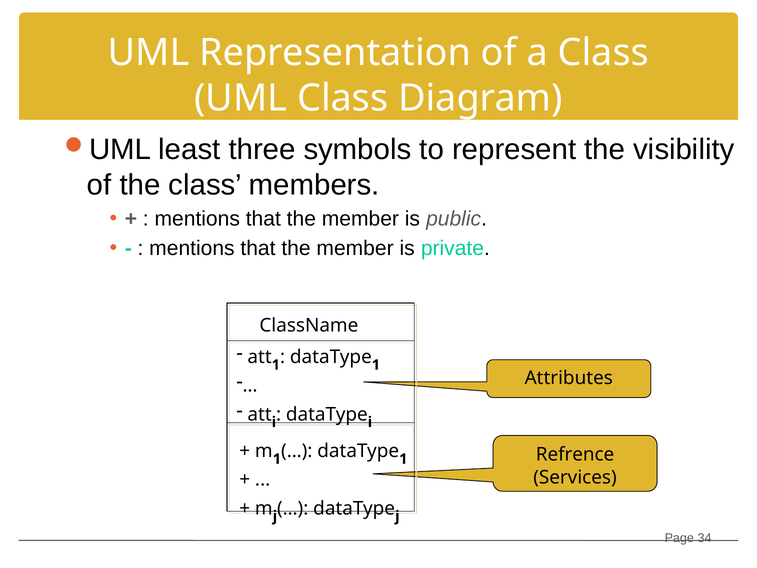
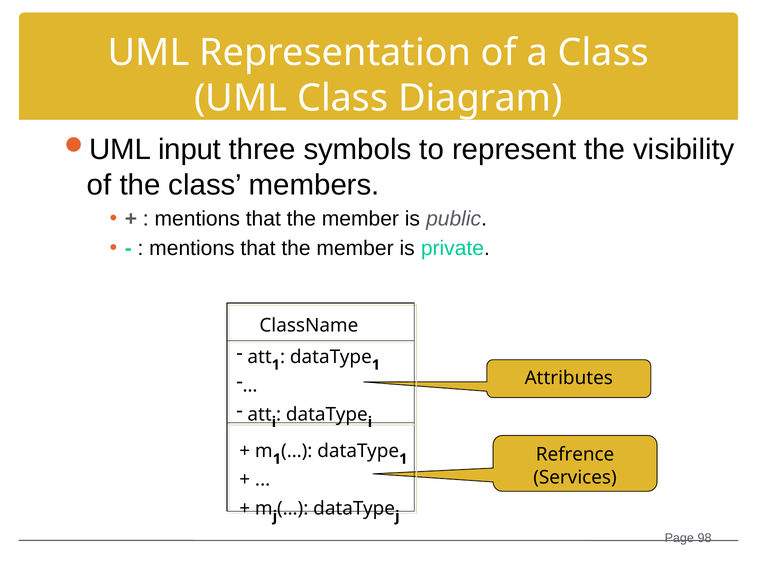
least: least -> input
34: 34 -> 98
